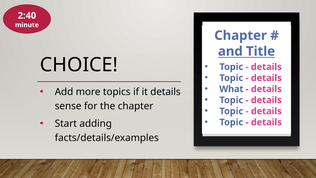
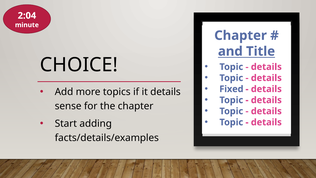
2:40: 2:40 -> 2:04
What: What -> Fixed
